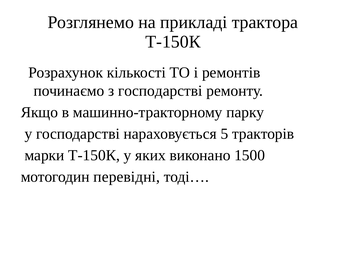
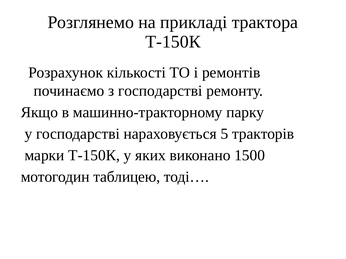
перевідні: перевідні -> таблицею
